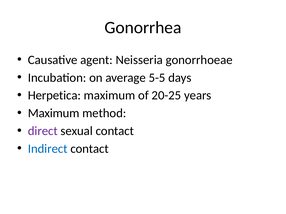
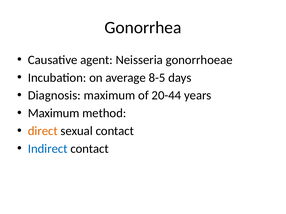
5-5: 5-5 -> 8-5
Herpetica: Herpetica -> Diagnosis
20-25: 20-25 -> 20-44
direct colour: purple -> orange
